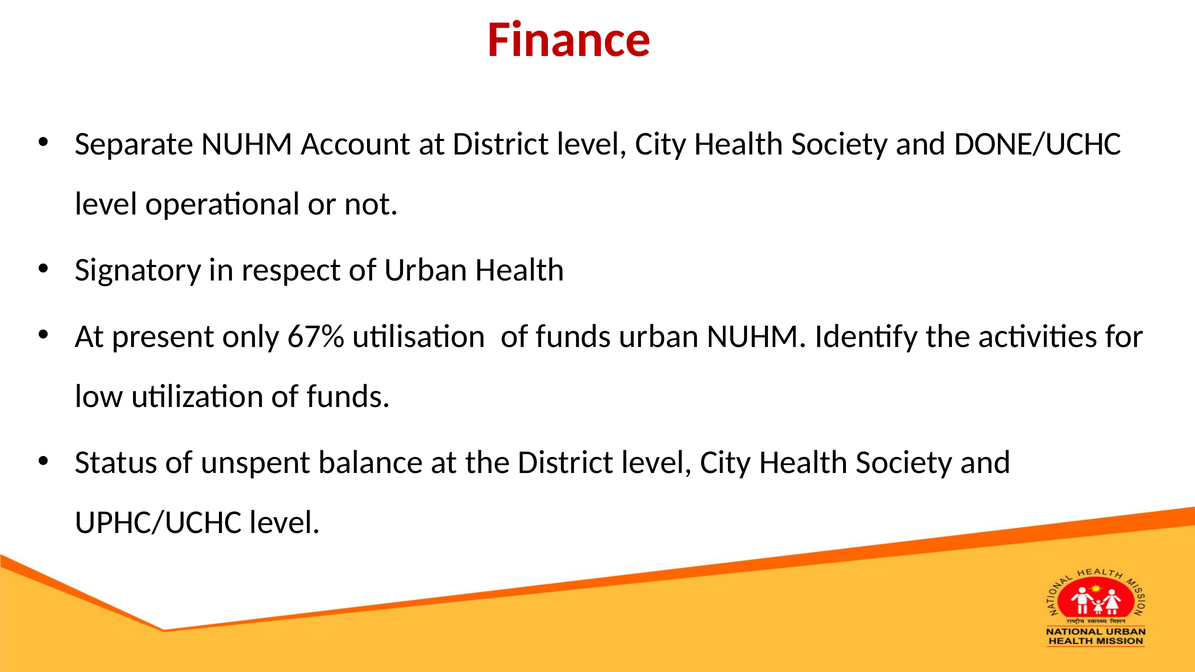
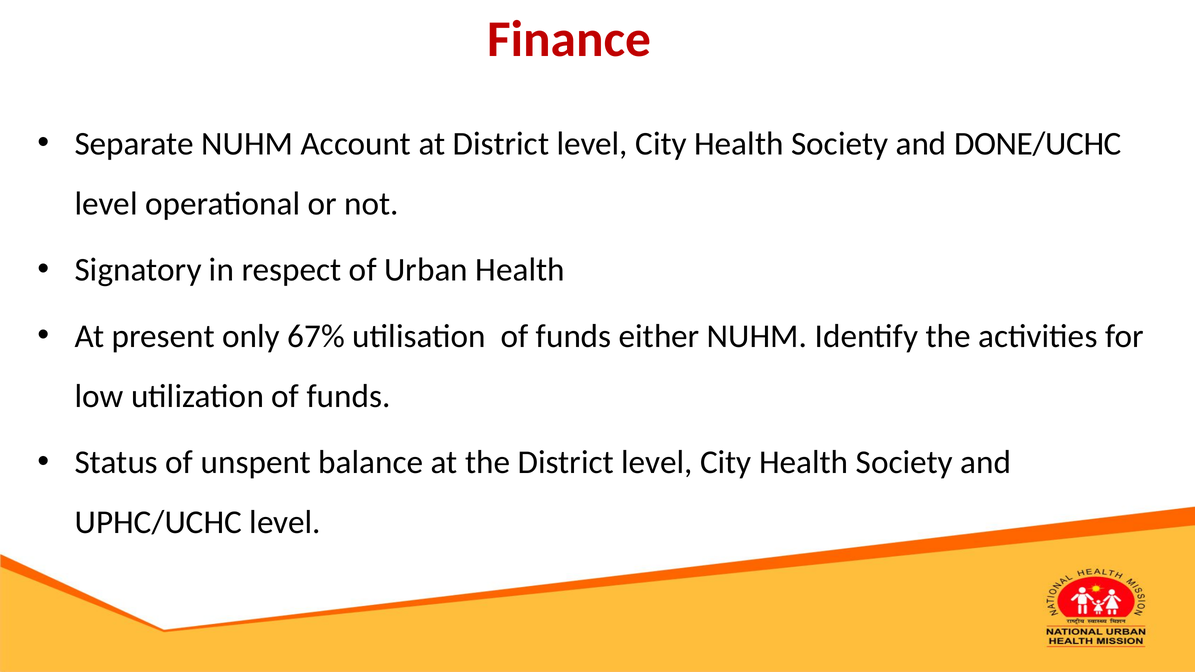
funds urban: urban -> either
